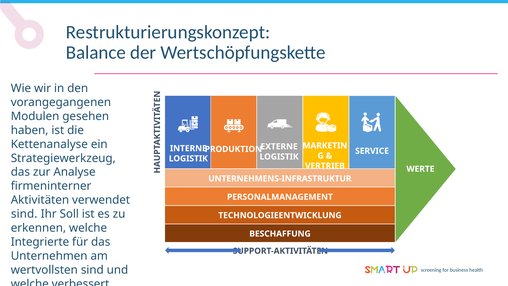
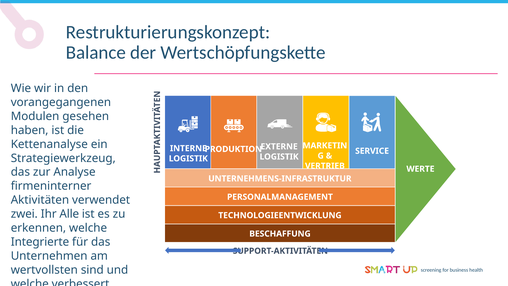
sind at (24, 214): sind -> zwei
Soll: Soll -> Alle
